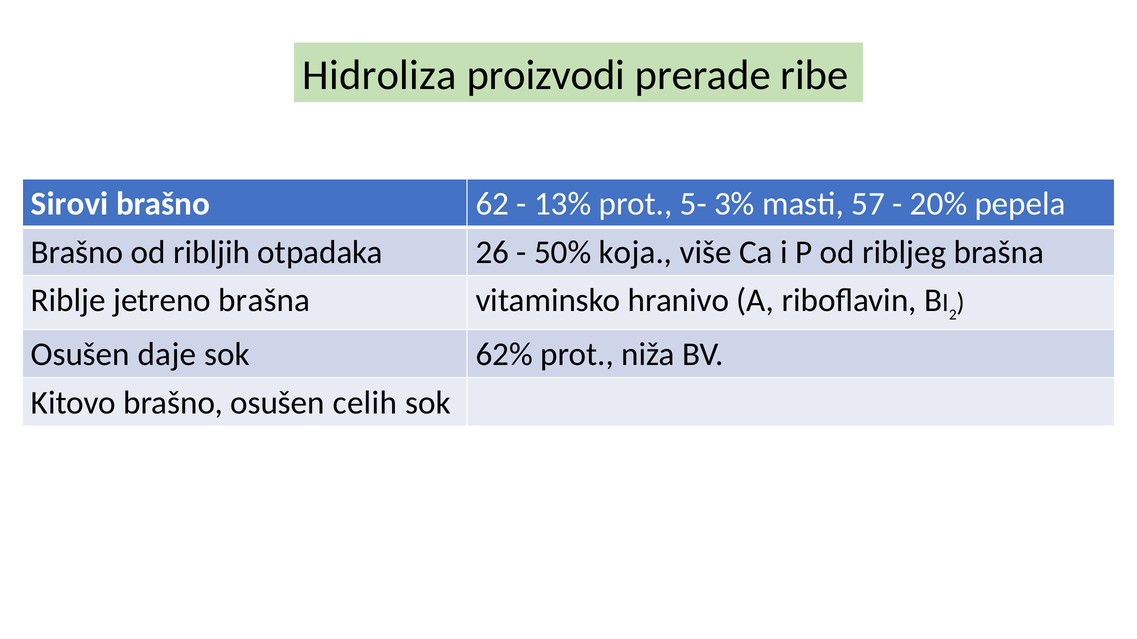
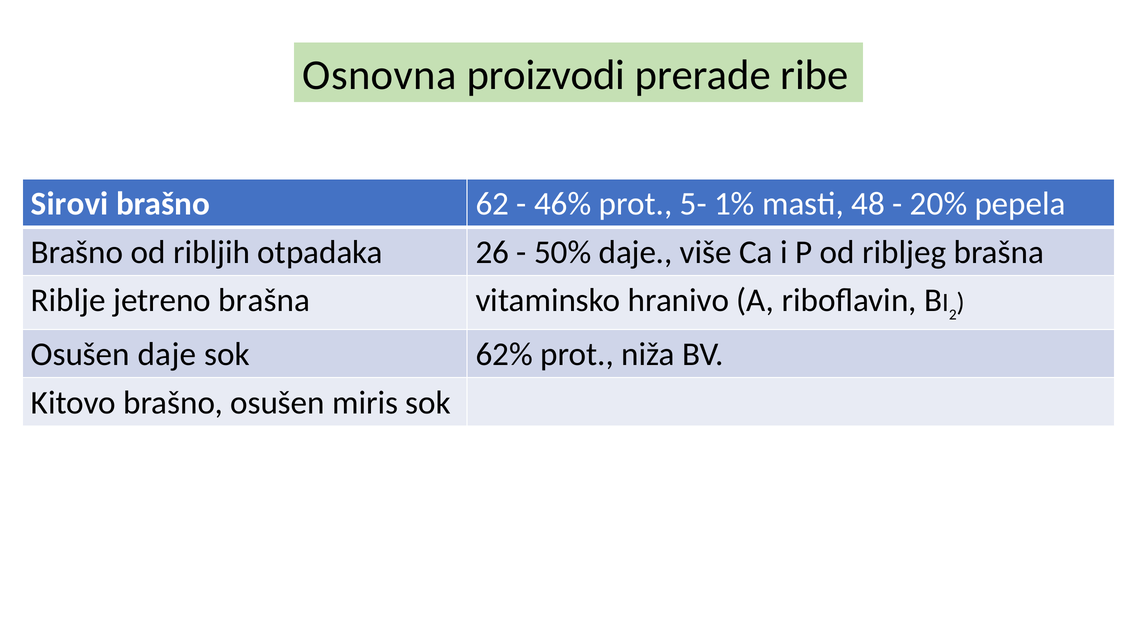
Hidroliza: Hidroliza -> Osnovna
13%: 13% -> 46%
3%: 3% -> 1%
57: 57 -> 48
50% koja: koja -> daje
celih: celih -> miris
